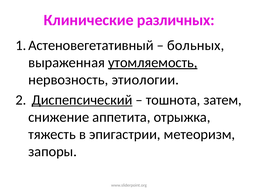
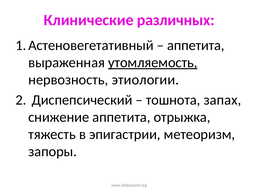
больных at (196, 45): больных -> аппетита
Диспепсический underline: present -> none
затем: затем -> запах
